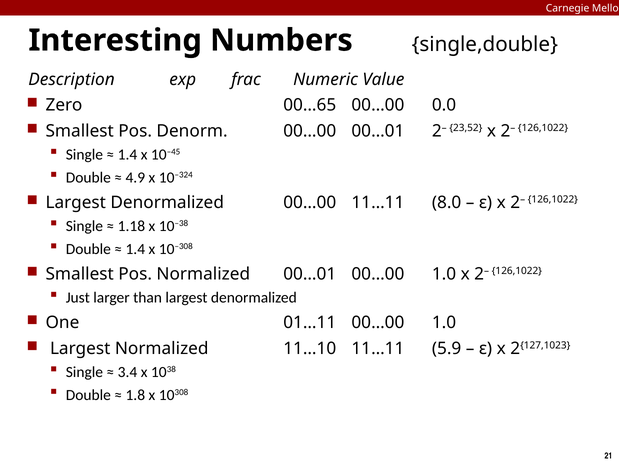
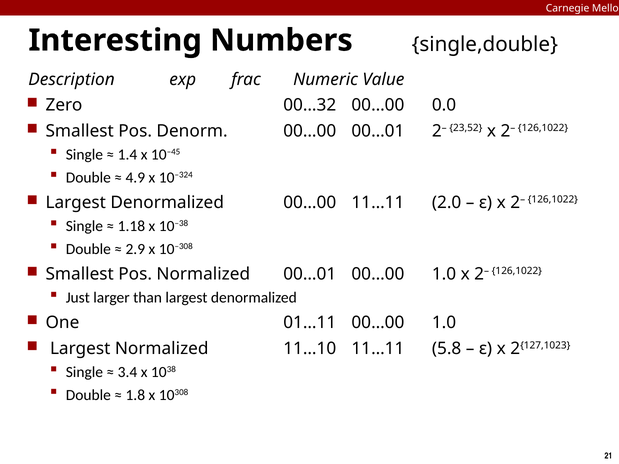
00…65: 00…65 -> 00…32
8.0: 8.0 -> 2.0
1.4 at (135, 249): 1.4 -> 2.9
5.9: 5.9 -> 5.8
